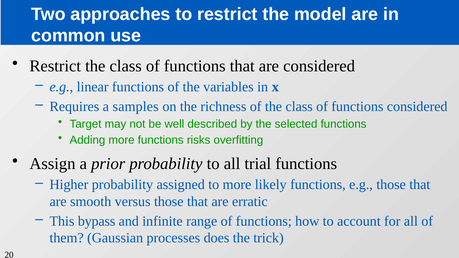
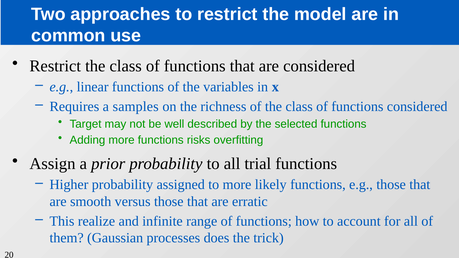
bypass: bypass -> realize
